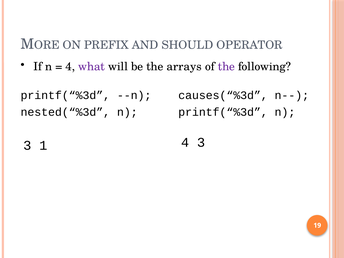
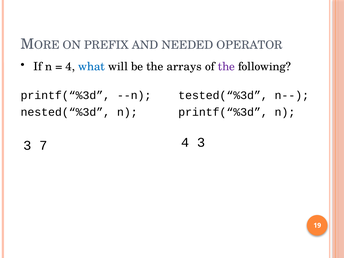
SHOULD: SHOULD -> NEEDED
what colour: purple -> blue
causes(“%3d: causes(“%3d -> tested(“%3d
1: 1 -> 7
